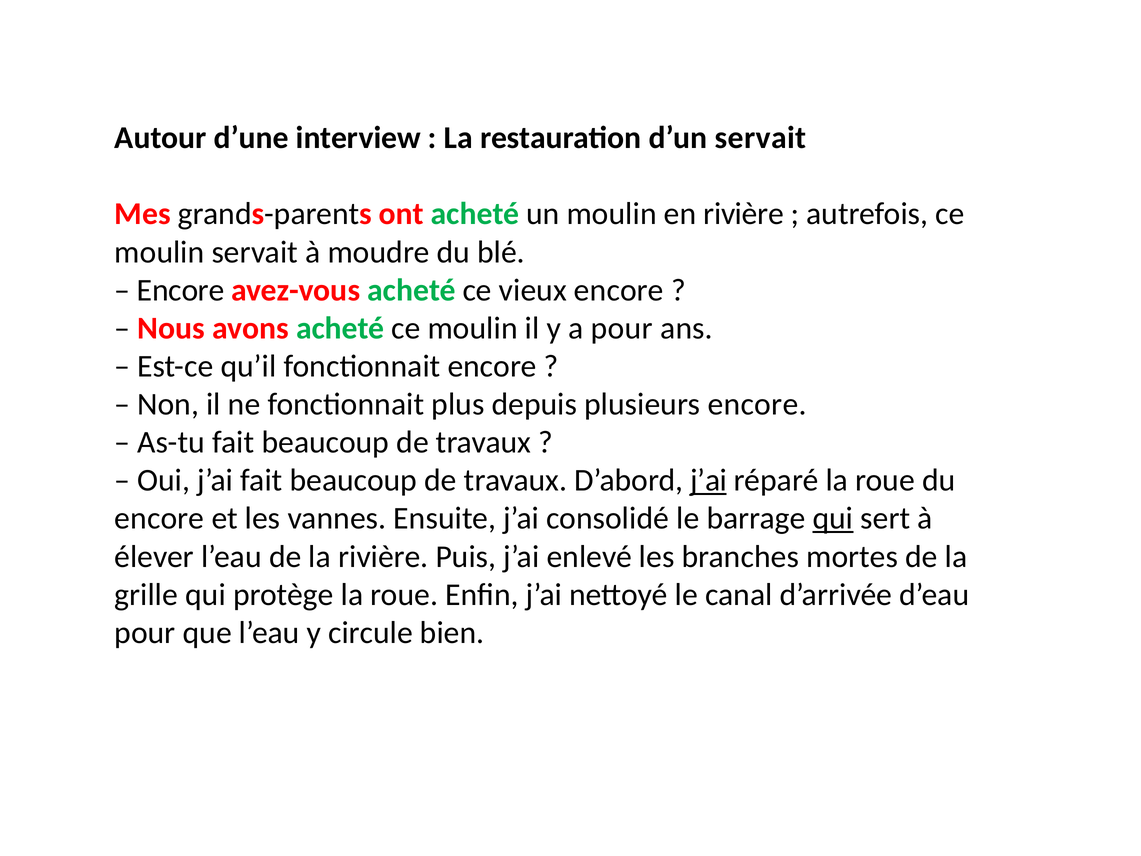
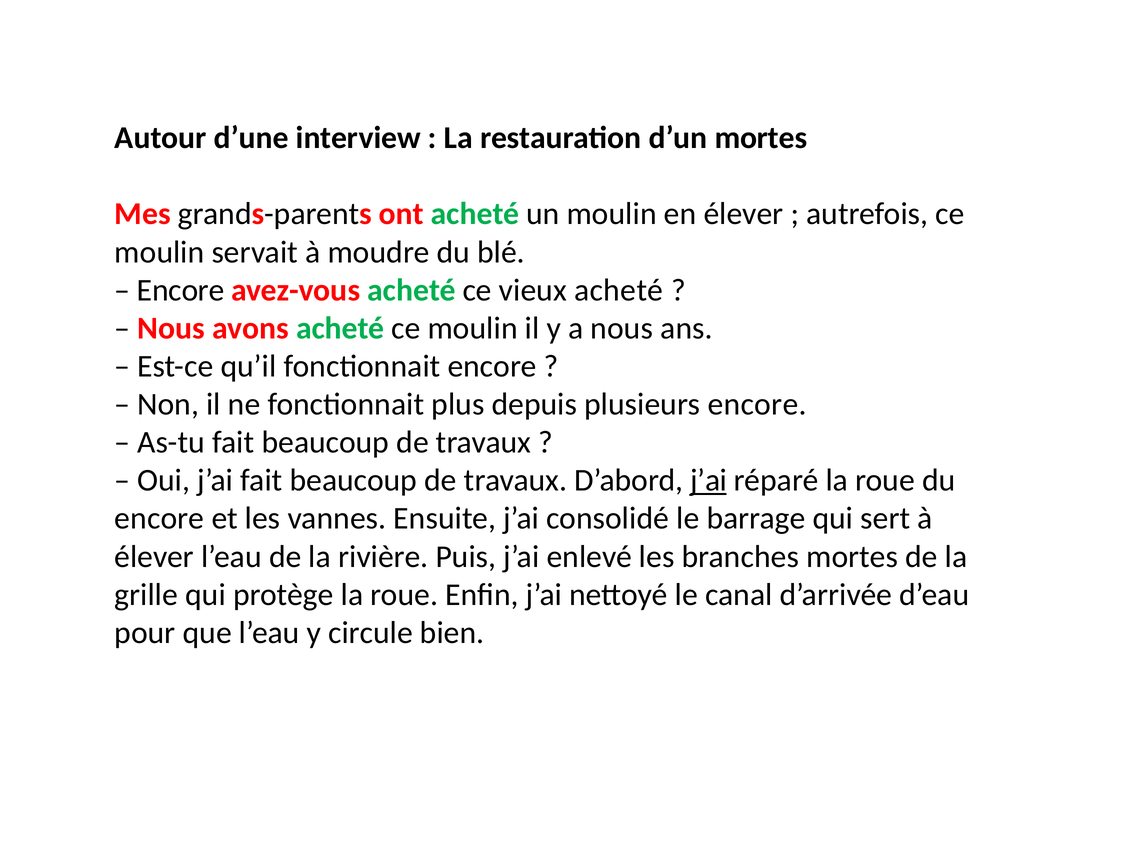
d’un servait: servait -> mortes
en rivière: rivière -> élever
vieux encore: encore -> acheté
a pour: pour -> nous
qui at (833, 518) underline: present -> none
